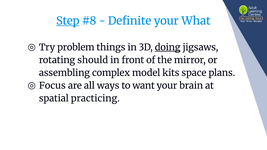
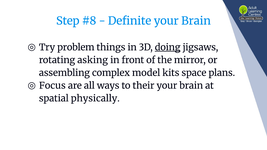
Step underline: present -> none
What at (196, 21): What -> Brain
should: should -> asking
want: want -> their
practicing: practicing -> physically
